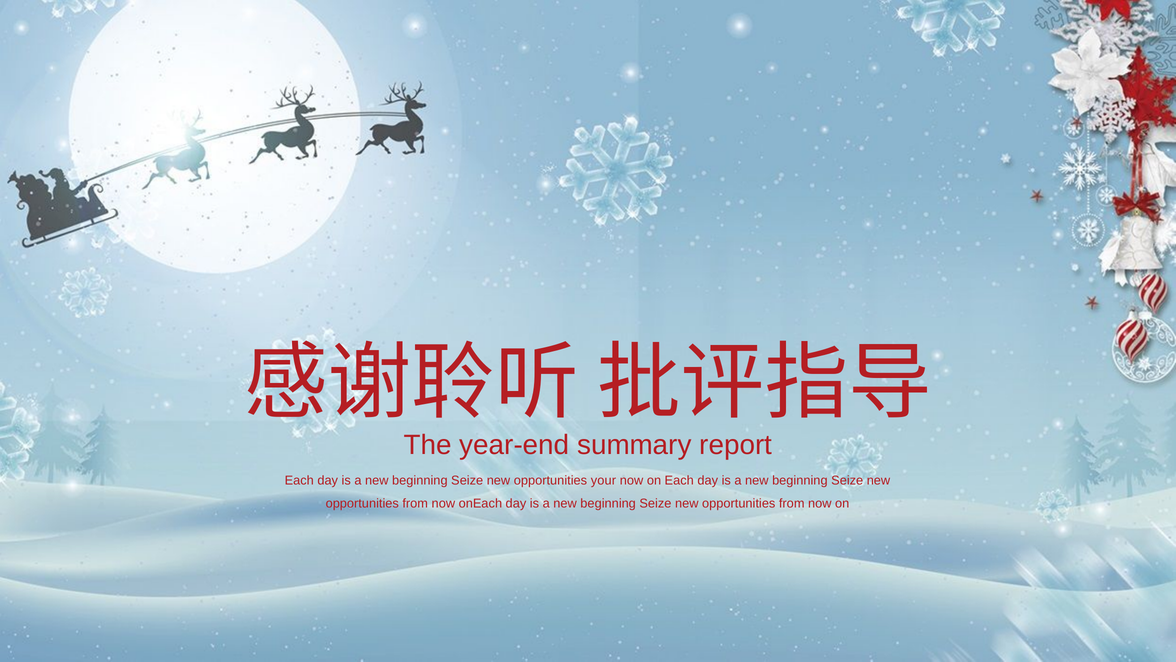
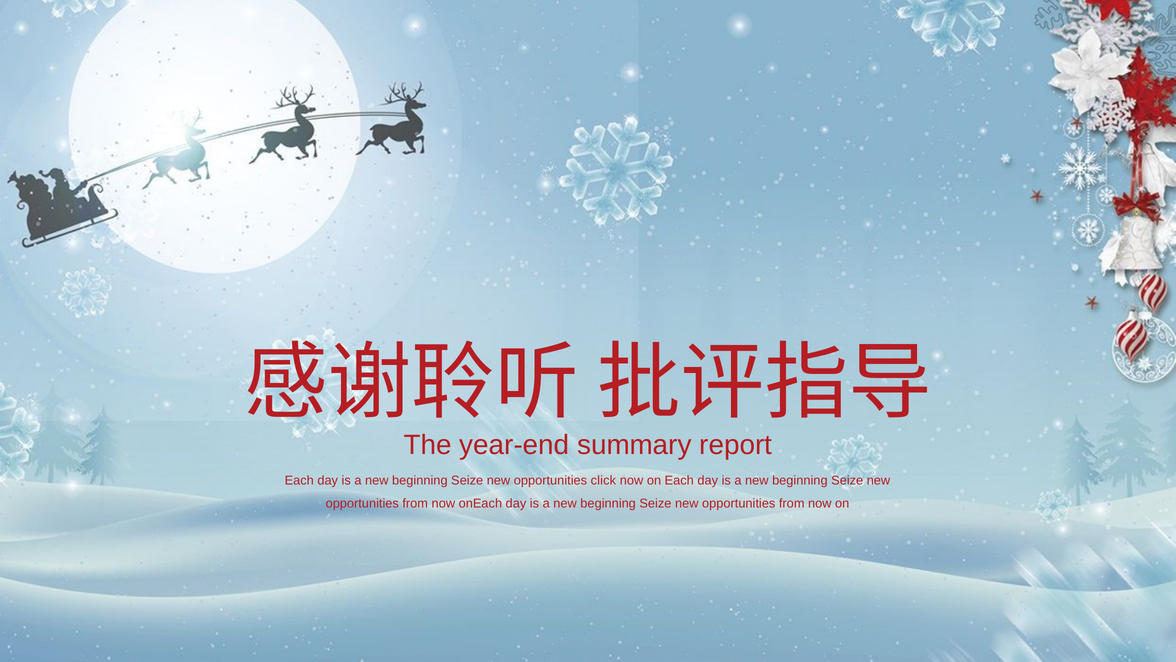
your: your -> click
